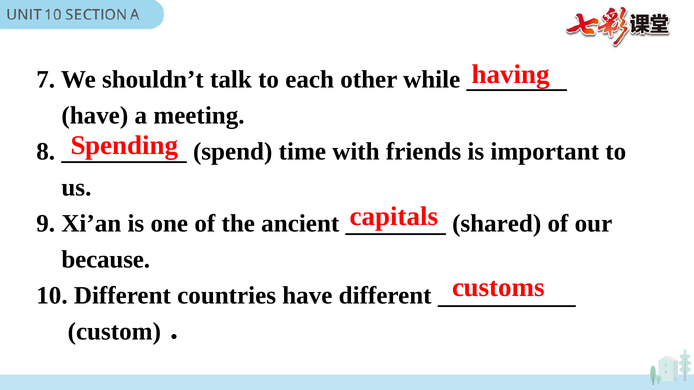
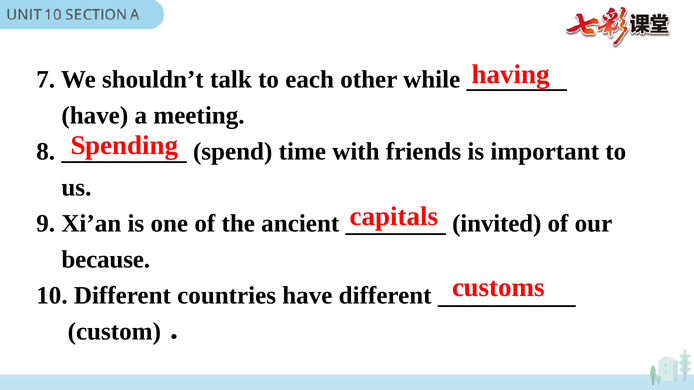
shared: shared -> invited
